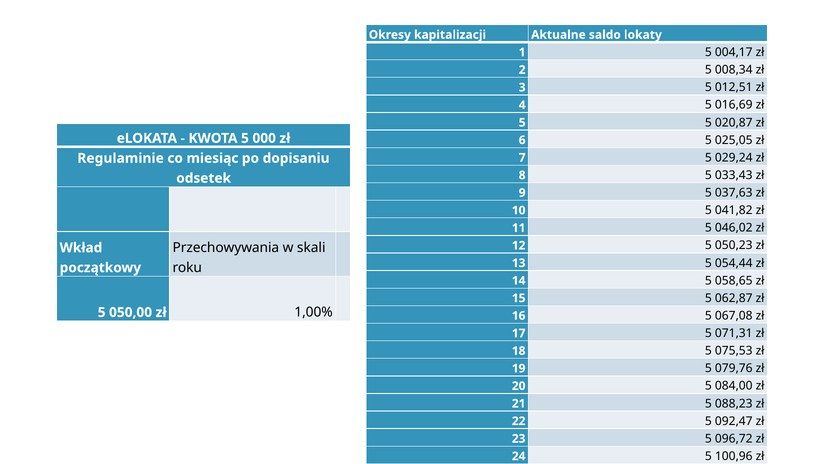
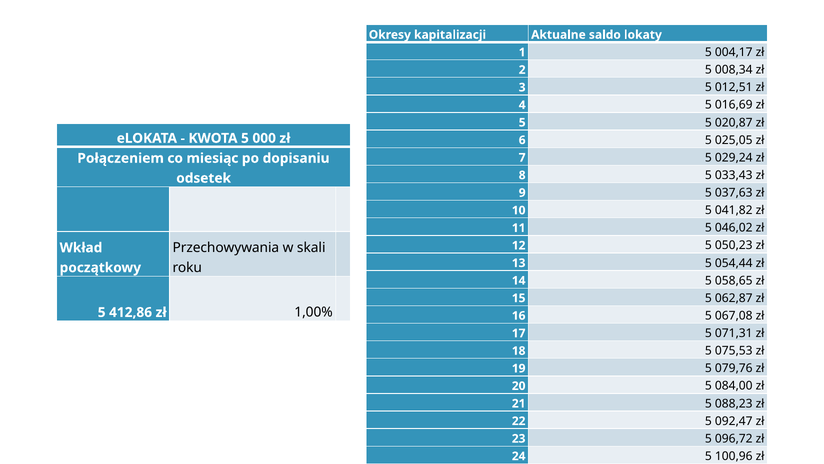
Regulaminie: Regulaminie -> Połączeniem
050,00: 050,00 -> 412,86
